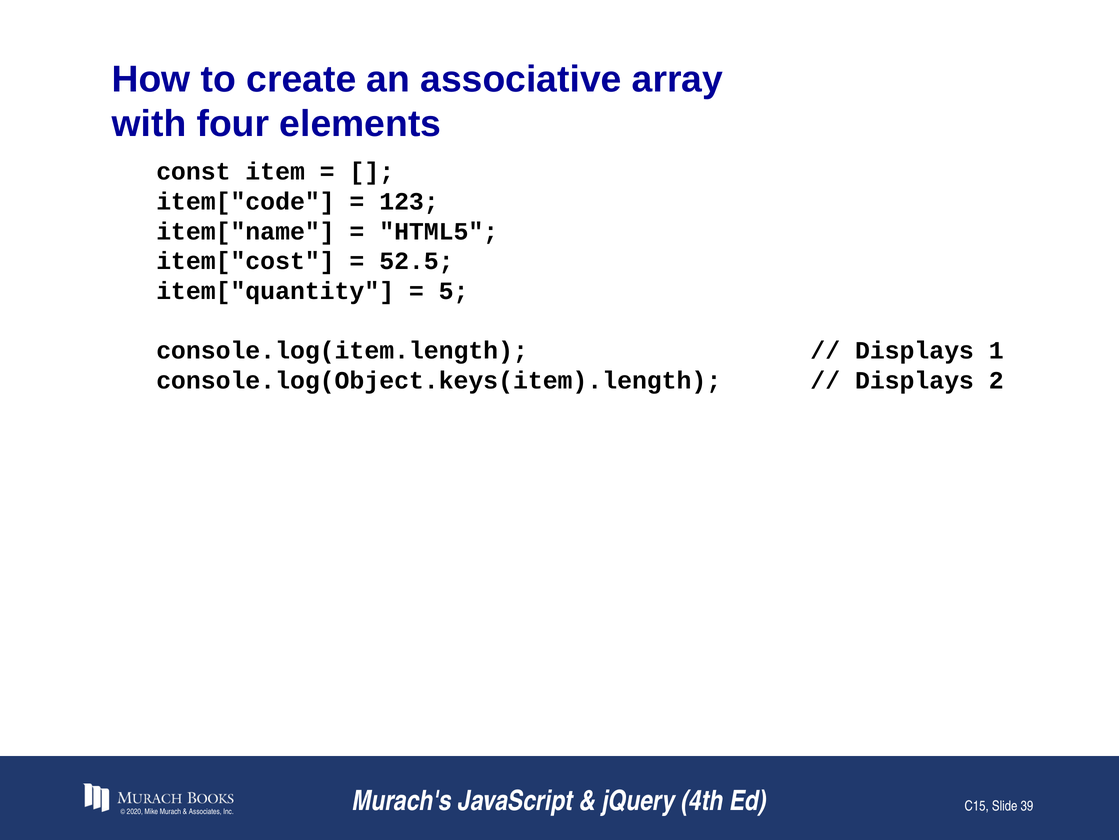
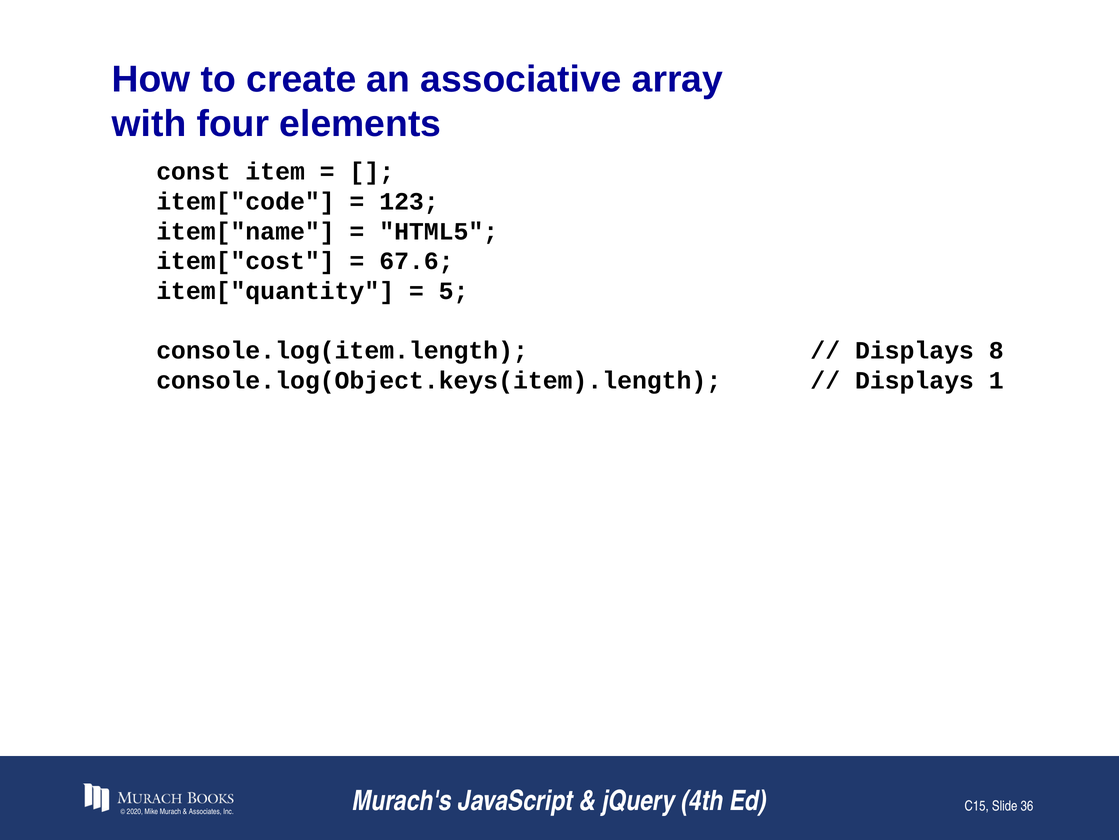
52.5: 52.5 -> 67.6
1: 1 -> 8
2: 2 -> 1
39: 39 -> 36
